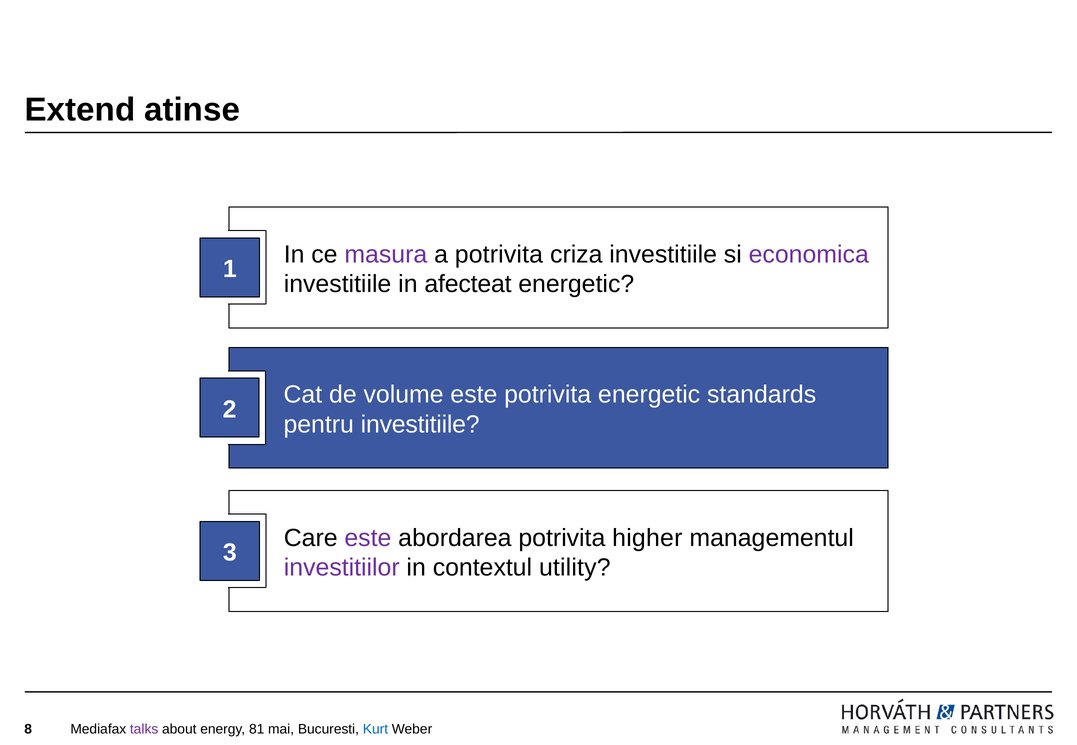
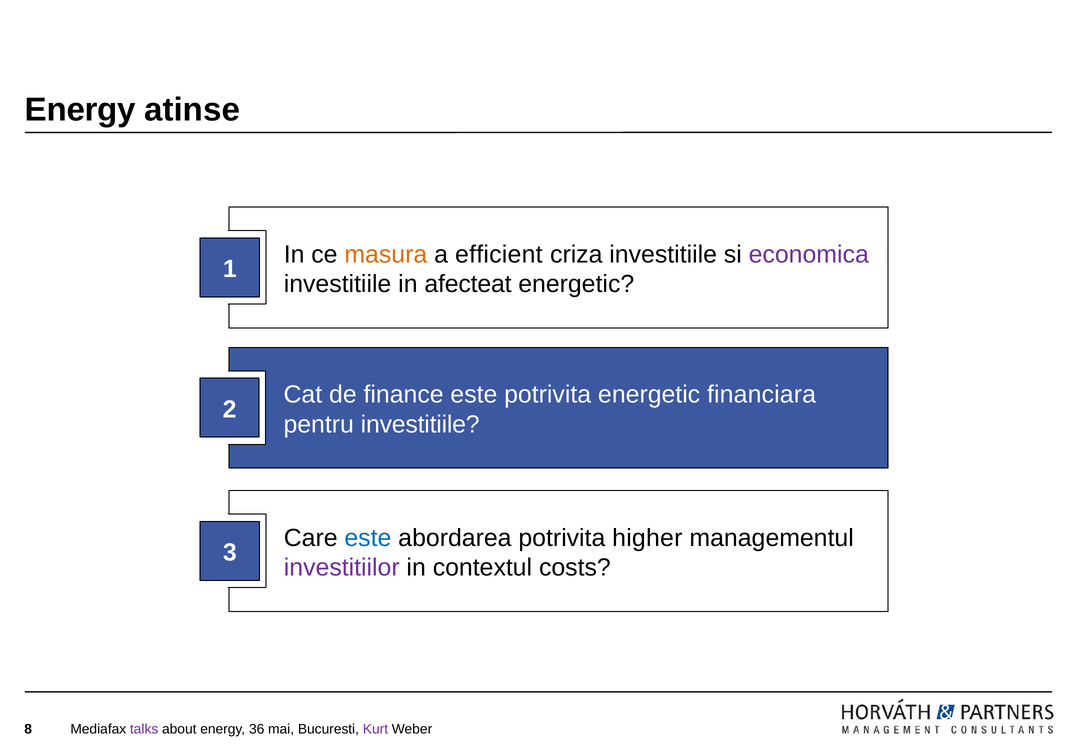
Extend at (80, 110): Extend -> Energy
masura colour: purple -> orange
a potrivita: potrivita -> efficient
volume: volume -> finance
standards: standards -> financiara
este at (368, 538) colour: purple -> blue
utility: utility -> costs
81: 81 -> 36
Kurt colour: blue -> purple
